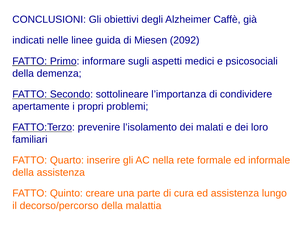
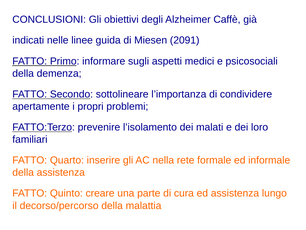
2092: 2092 -> 2091
